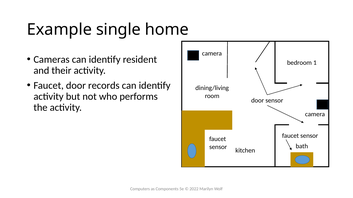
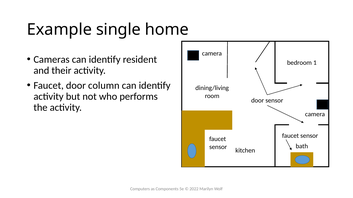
records: records -> column
